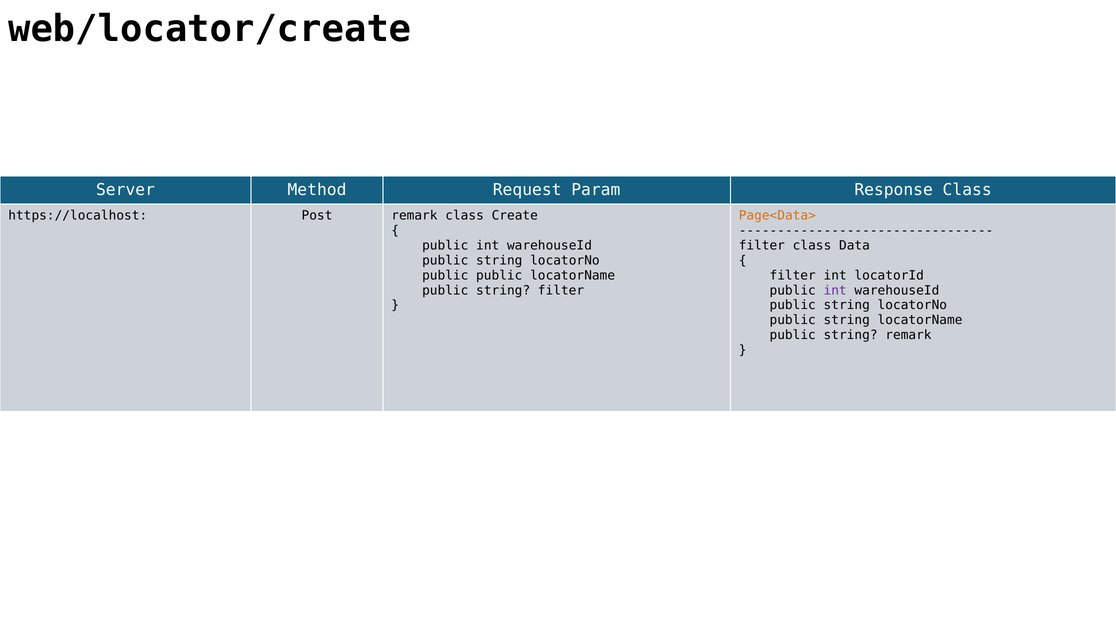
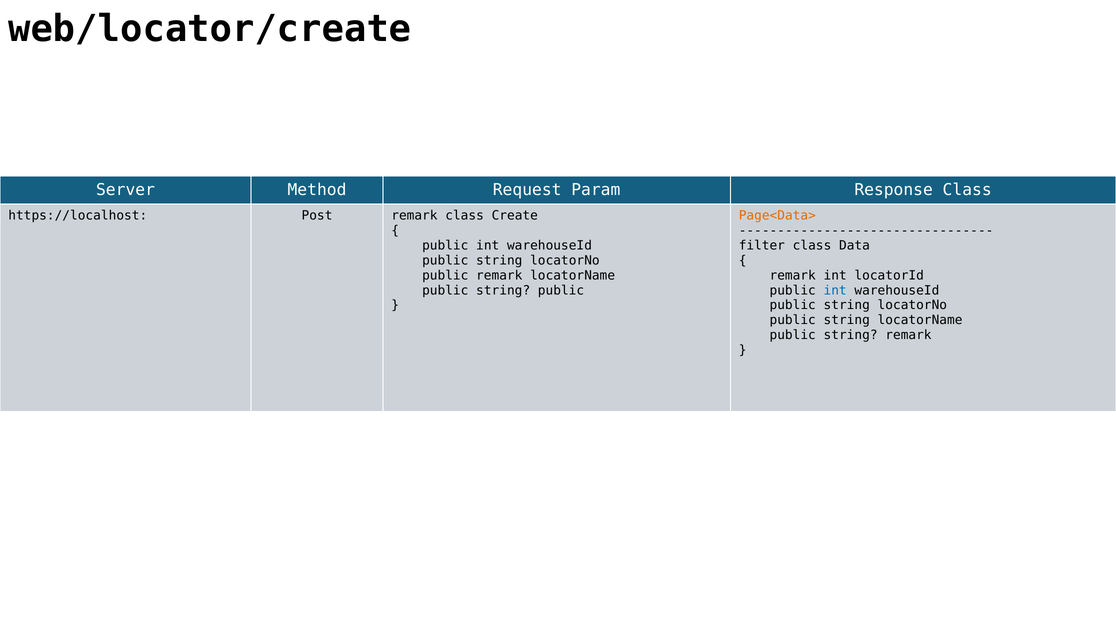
public public: public -> remark
filter at (793, 275): filter -> remark
string filter: filter -> public
int at (835, 290) colour: purple -> blue
